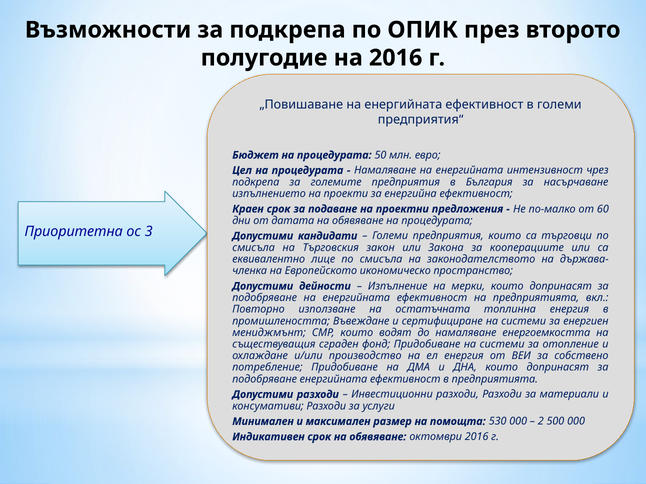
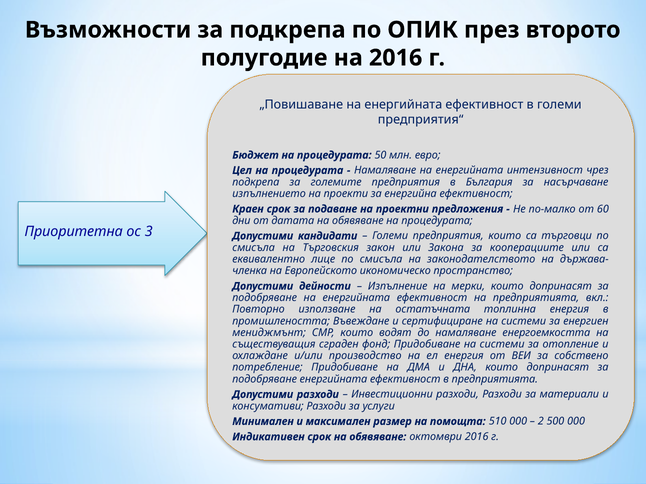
530: 530 -> 510
